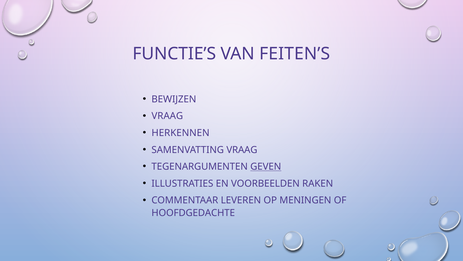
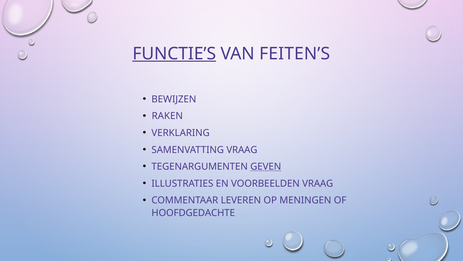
FUNCTIE’S underline: none -> present
VRAAG at (167, 116): VRAAG -> RAKEN
HERKENNEN: HERKENNEN -> VERKLARING
VOORBEELDEN RAKEN: RAKEN -> VRAAG
